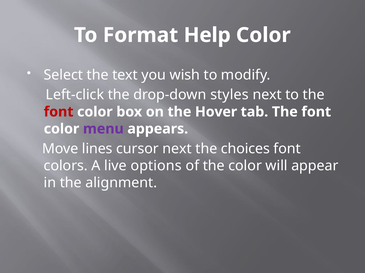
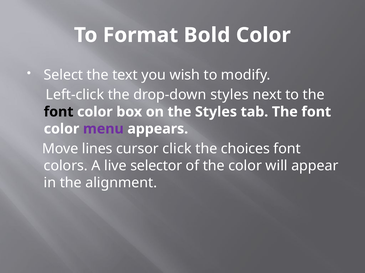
Help: Help -> Bold
font at (59, 112) colour: red -> black
the Hover: Hover -> Styles
cursor next: next -> click
options: options -> selector
